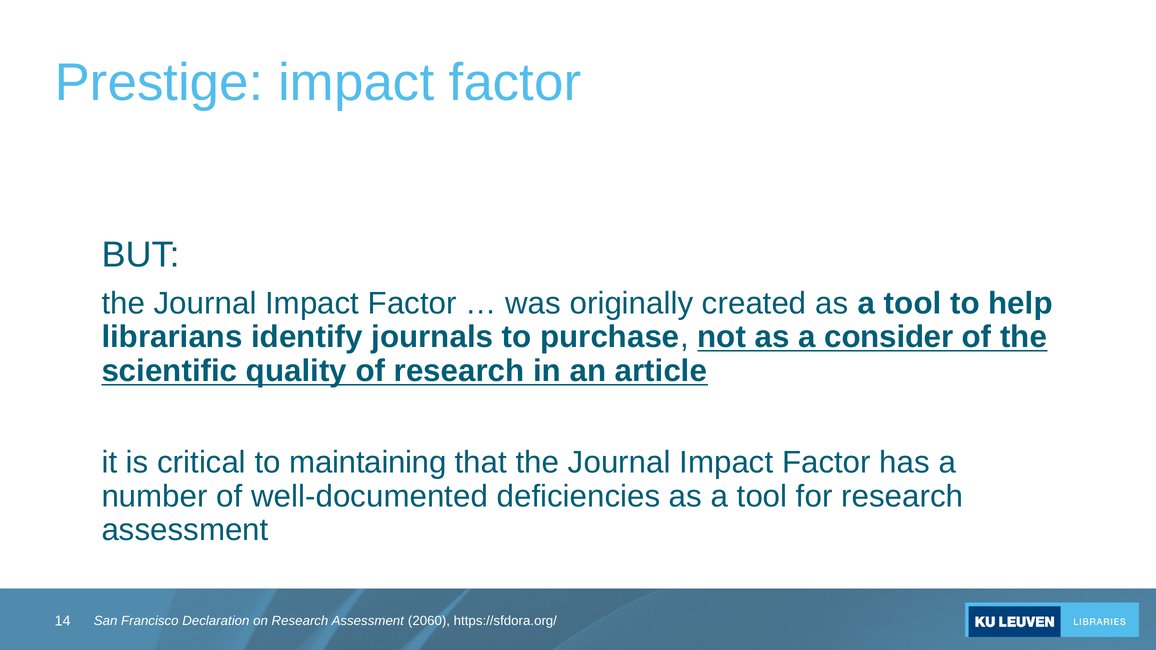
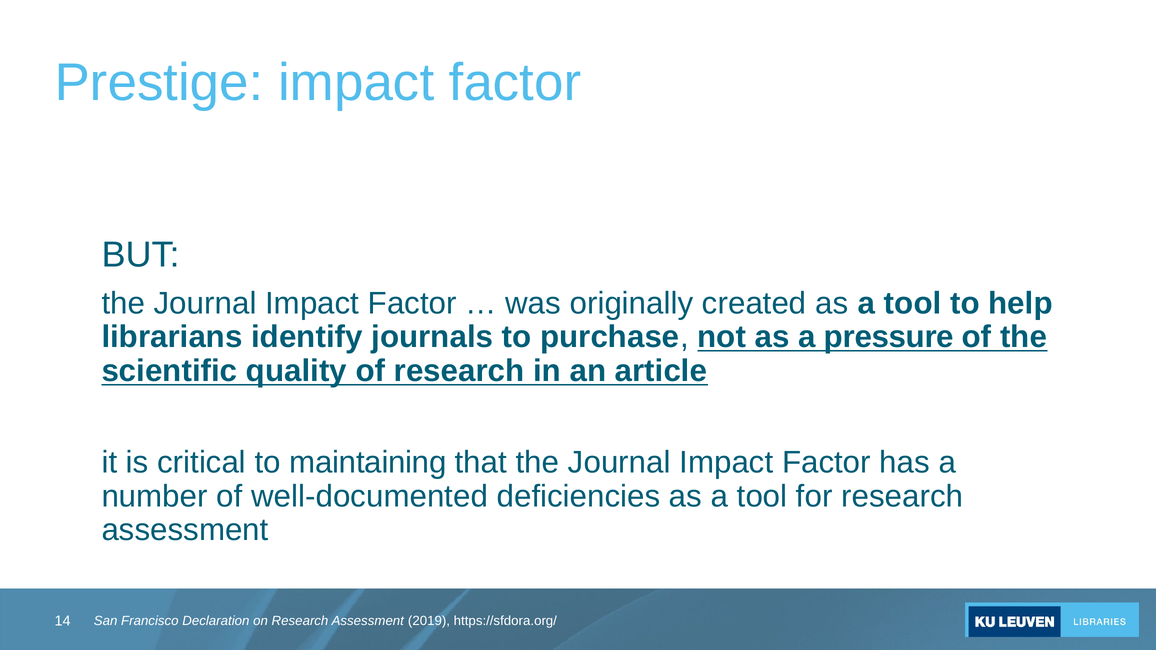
consider: consider -> pressure
2060: 2060 -> 2019
